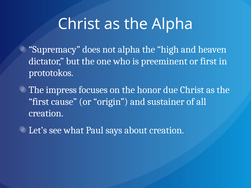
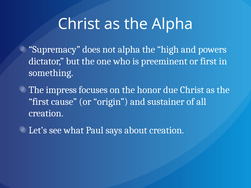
heaven: heaven -> powers
prototokos: prototokos -> something
